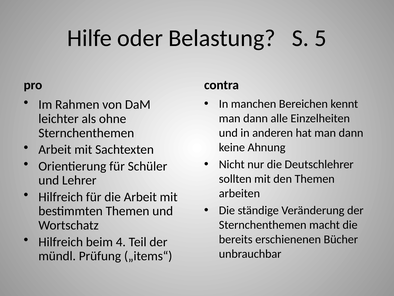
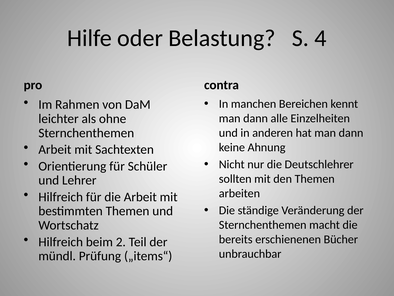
5: 5 -> 4
4: 4 -> 2
